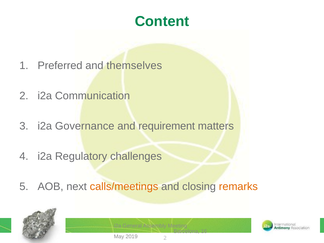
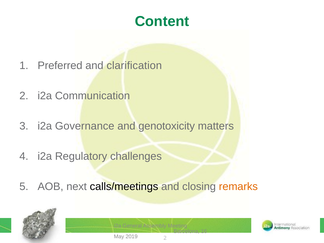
themselves: themselves -> clarification
requirement: requirement -> genotoxicity
calls/meetings colour: orange -> black
